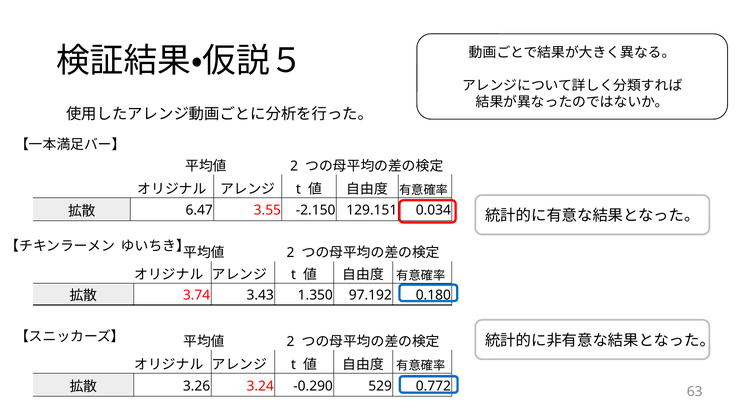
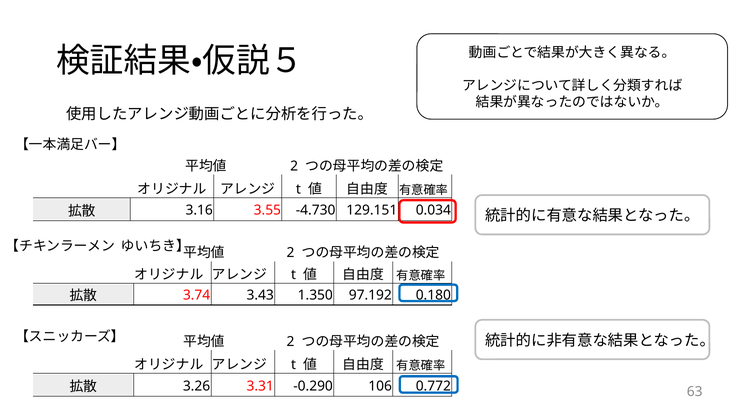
6.47: 6.47 -> 3.16
-2.150: -2.150 -> -4.730
3.24: 3.24 -> 3.31
529: 529 -> 106
